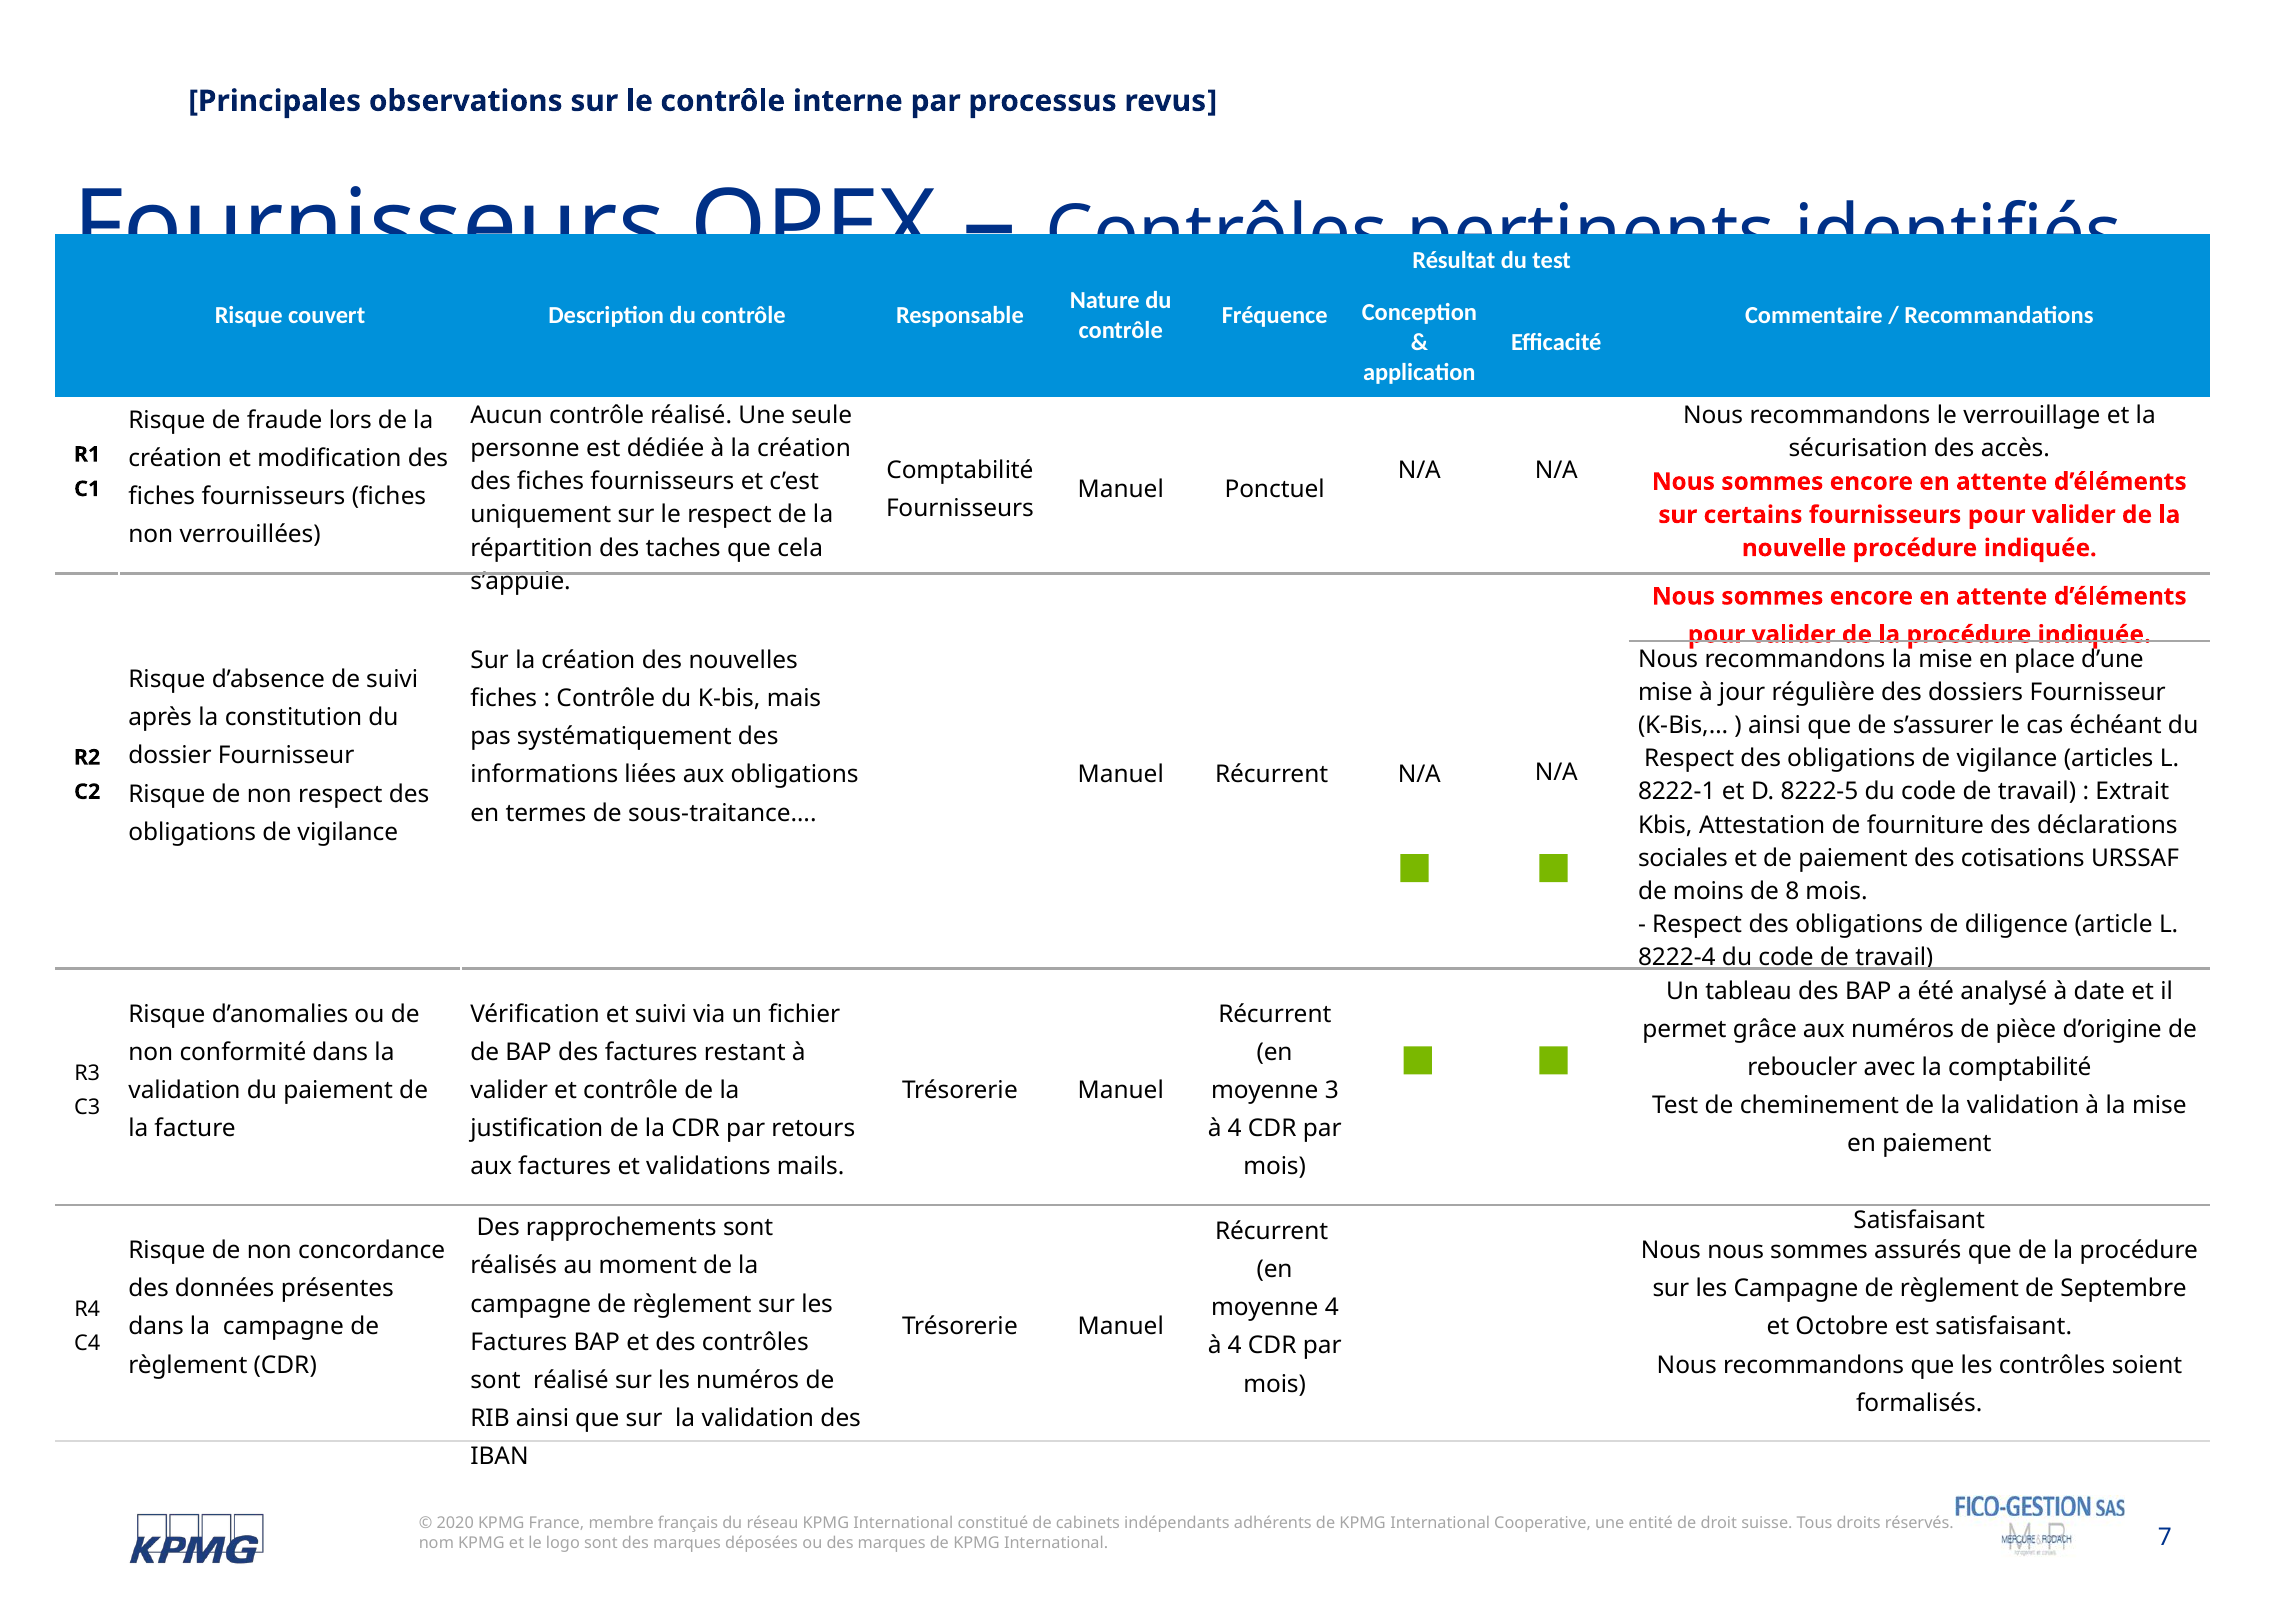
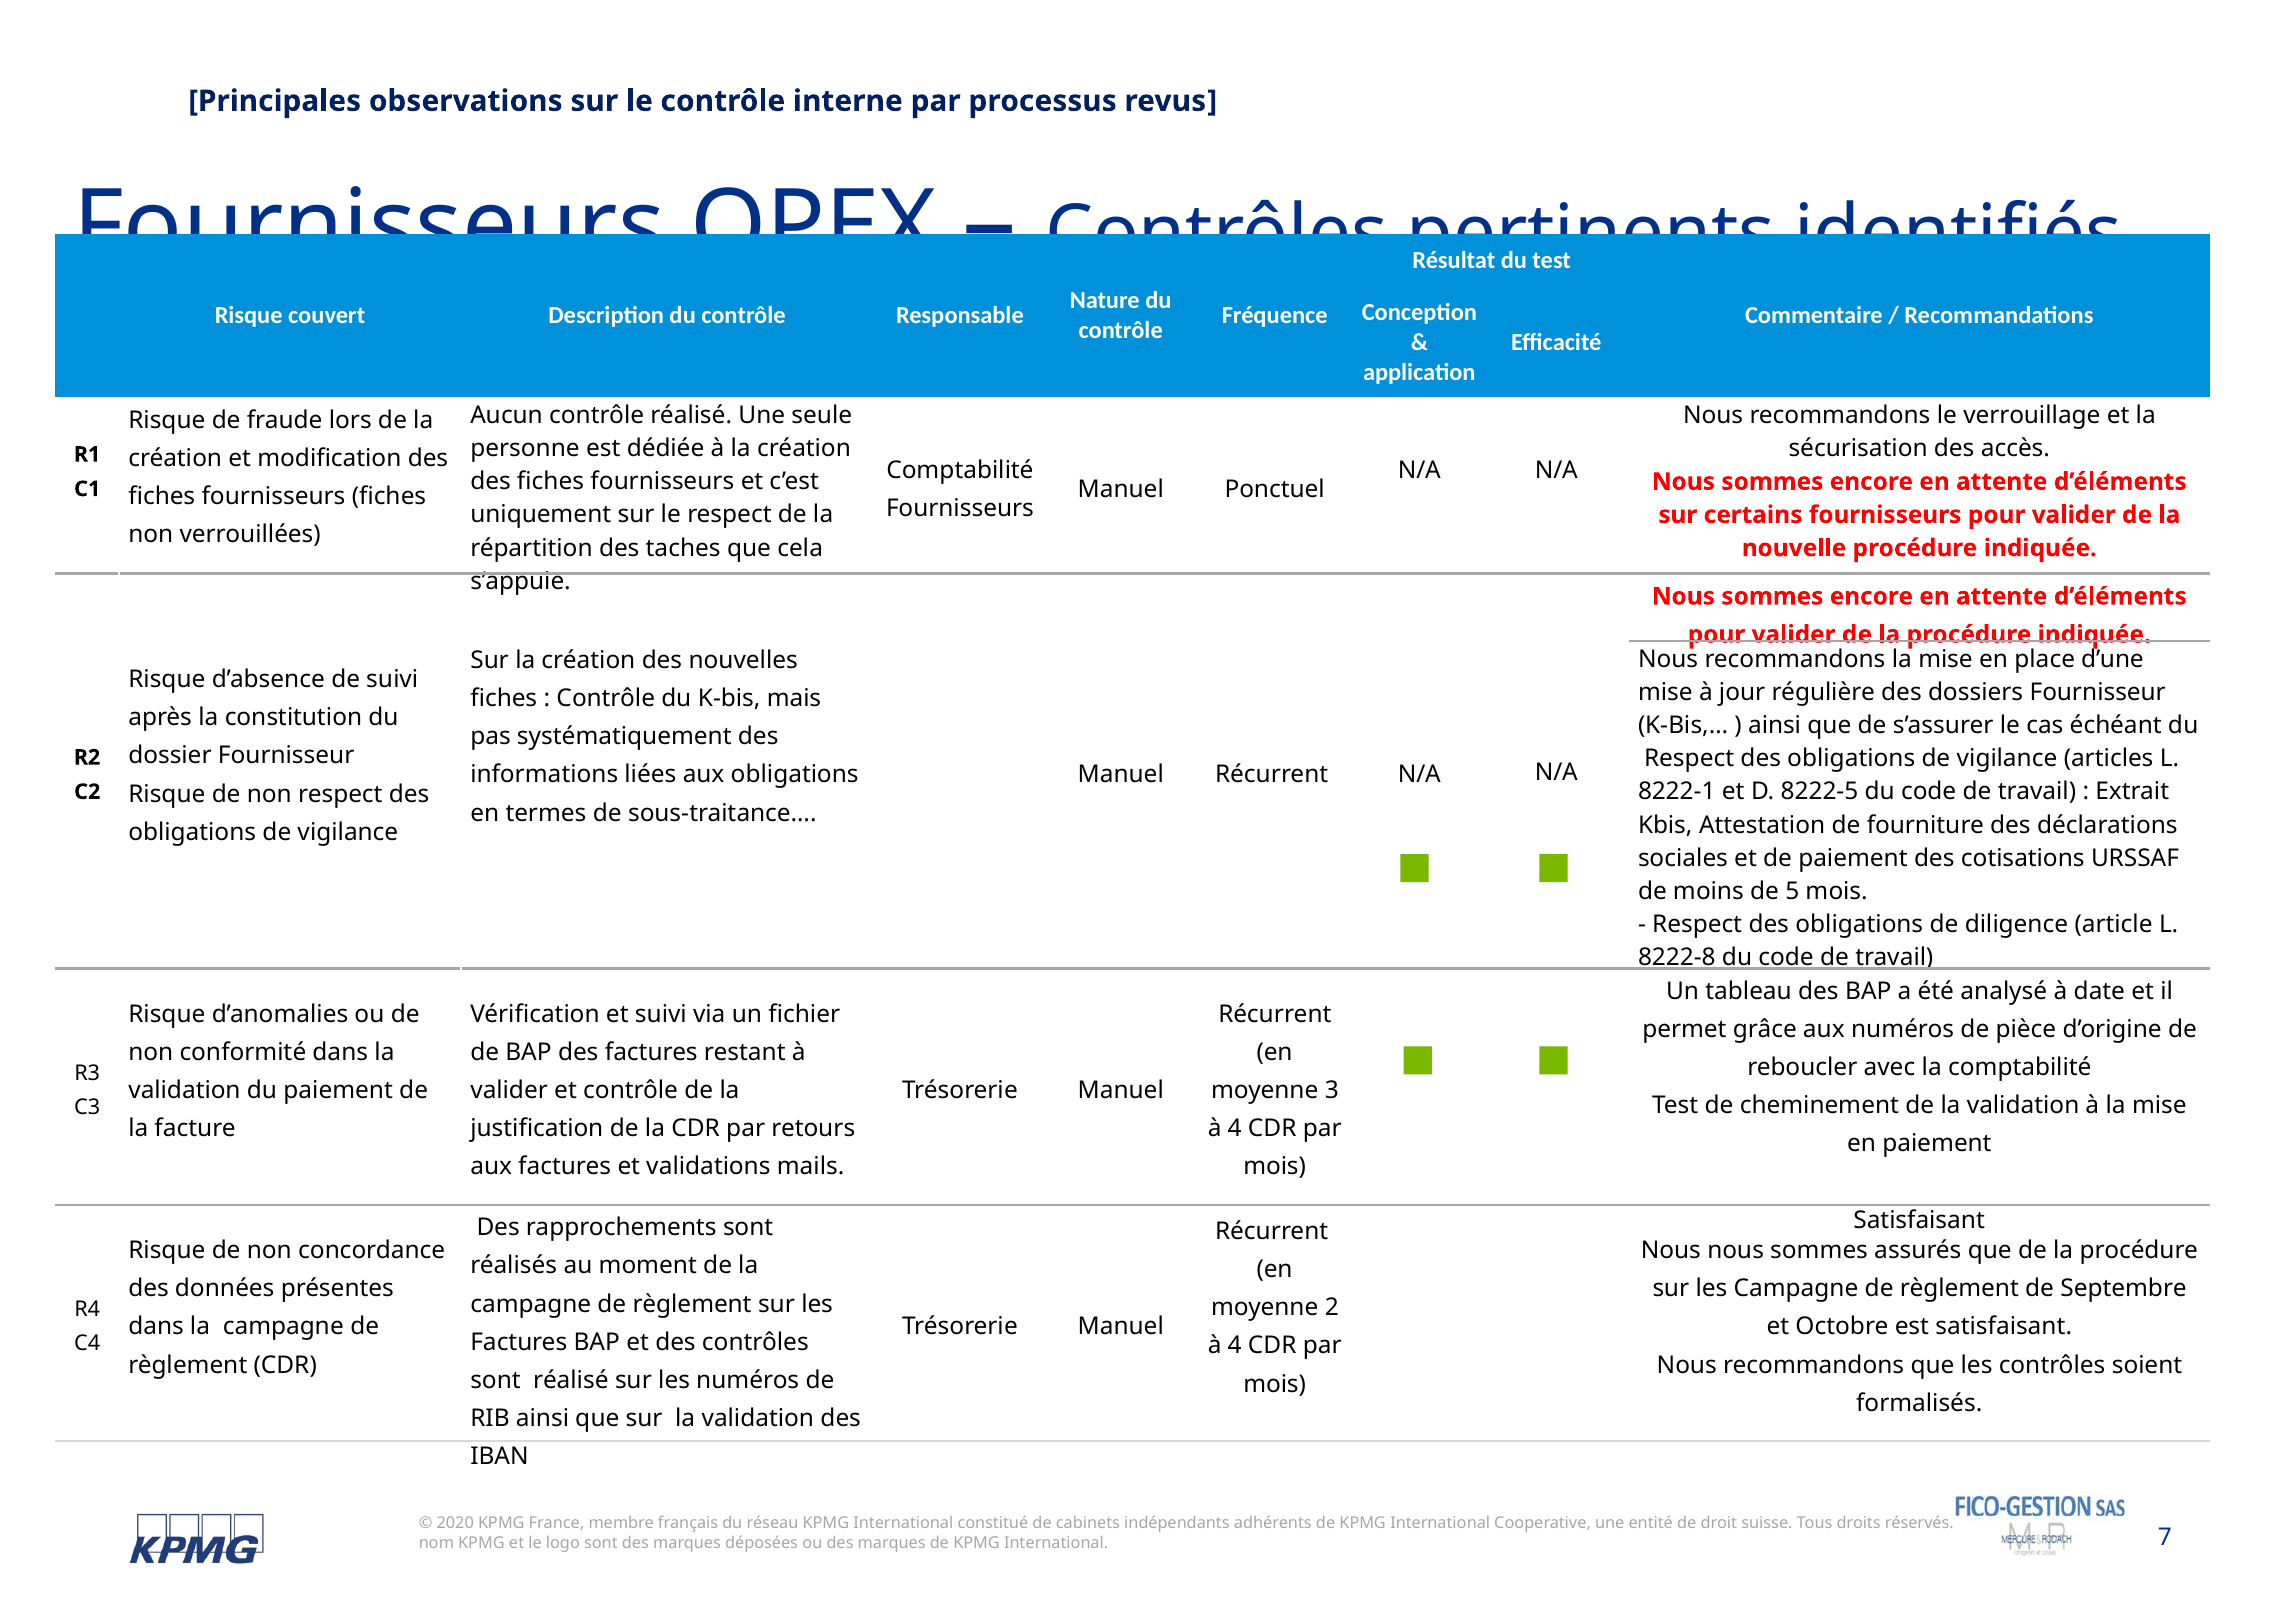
8: 8 -> 5
8222-4: 8222-4 -> 8222-8
moyenne 4: 4 -> 2
